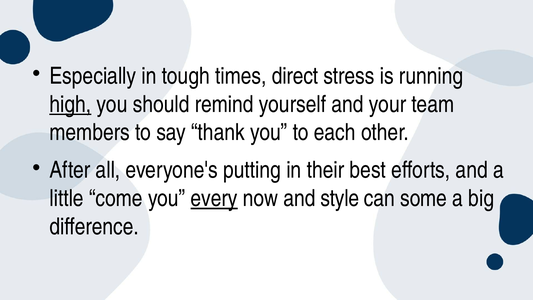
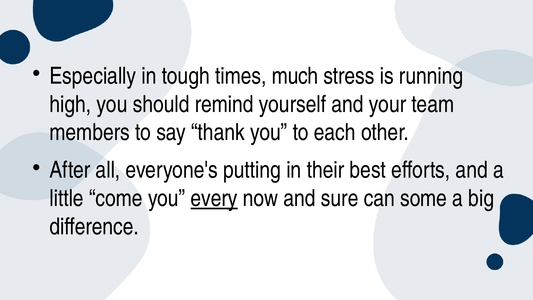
direct: direct -> much
high underline: present -> none
style: style -> sure
